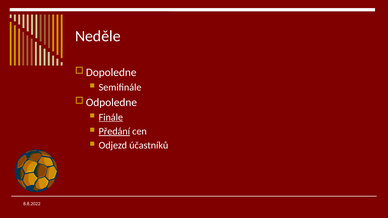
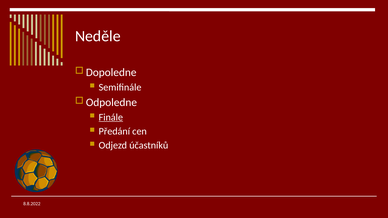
Předání underline: present -> none
